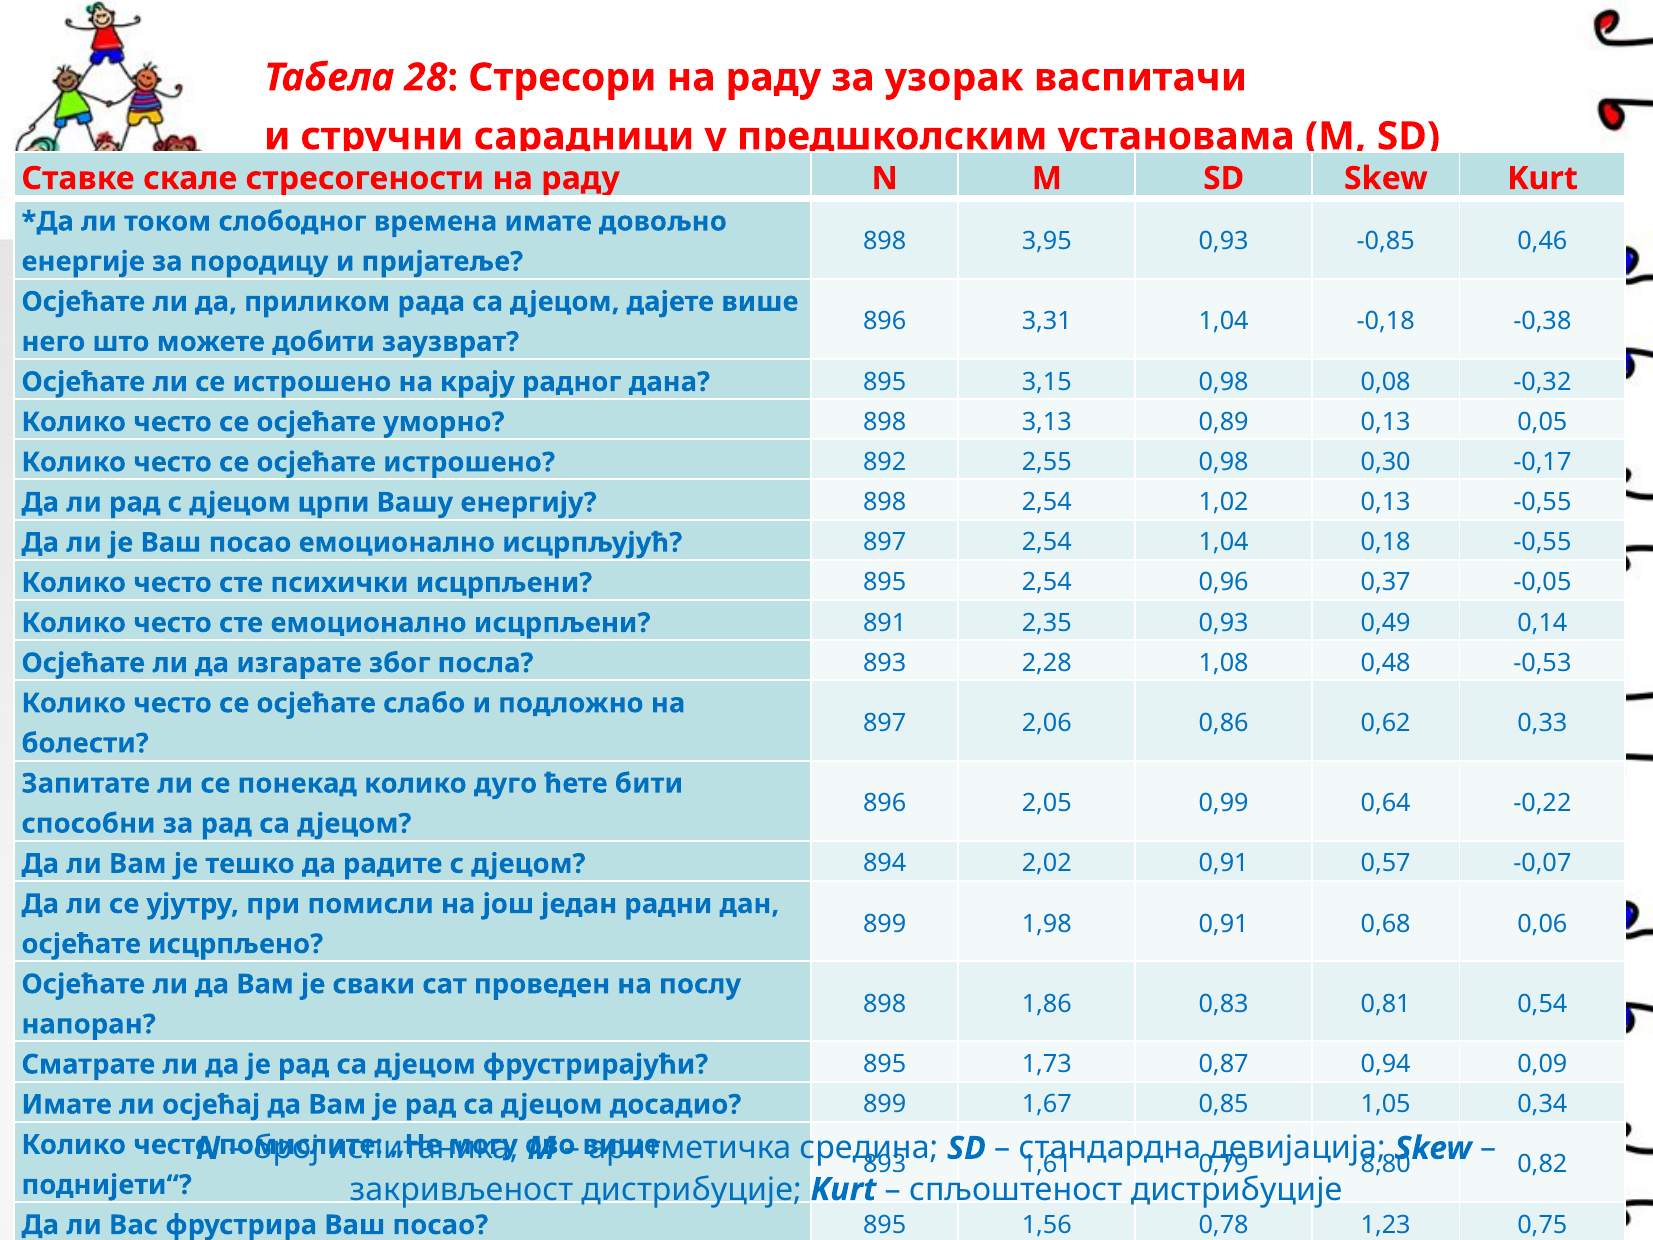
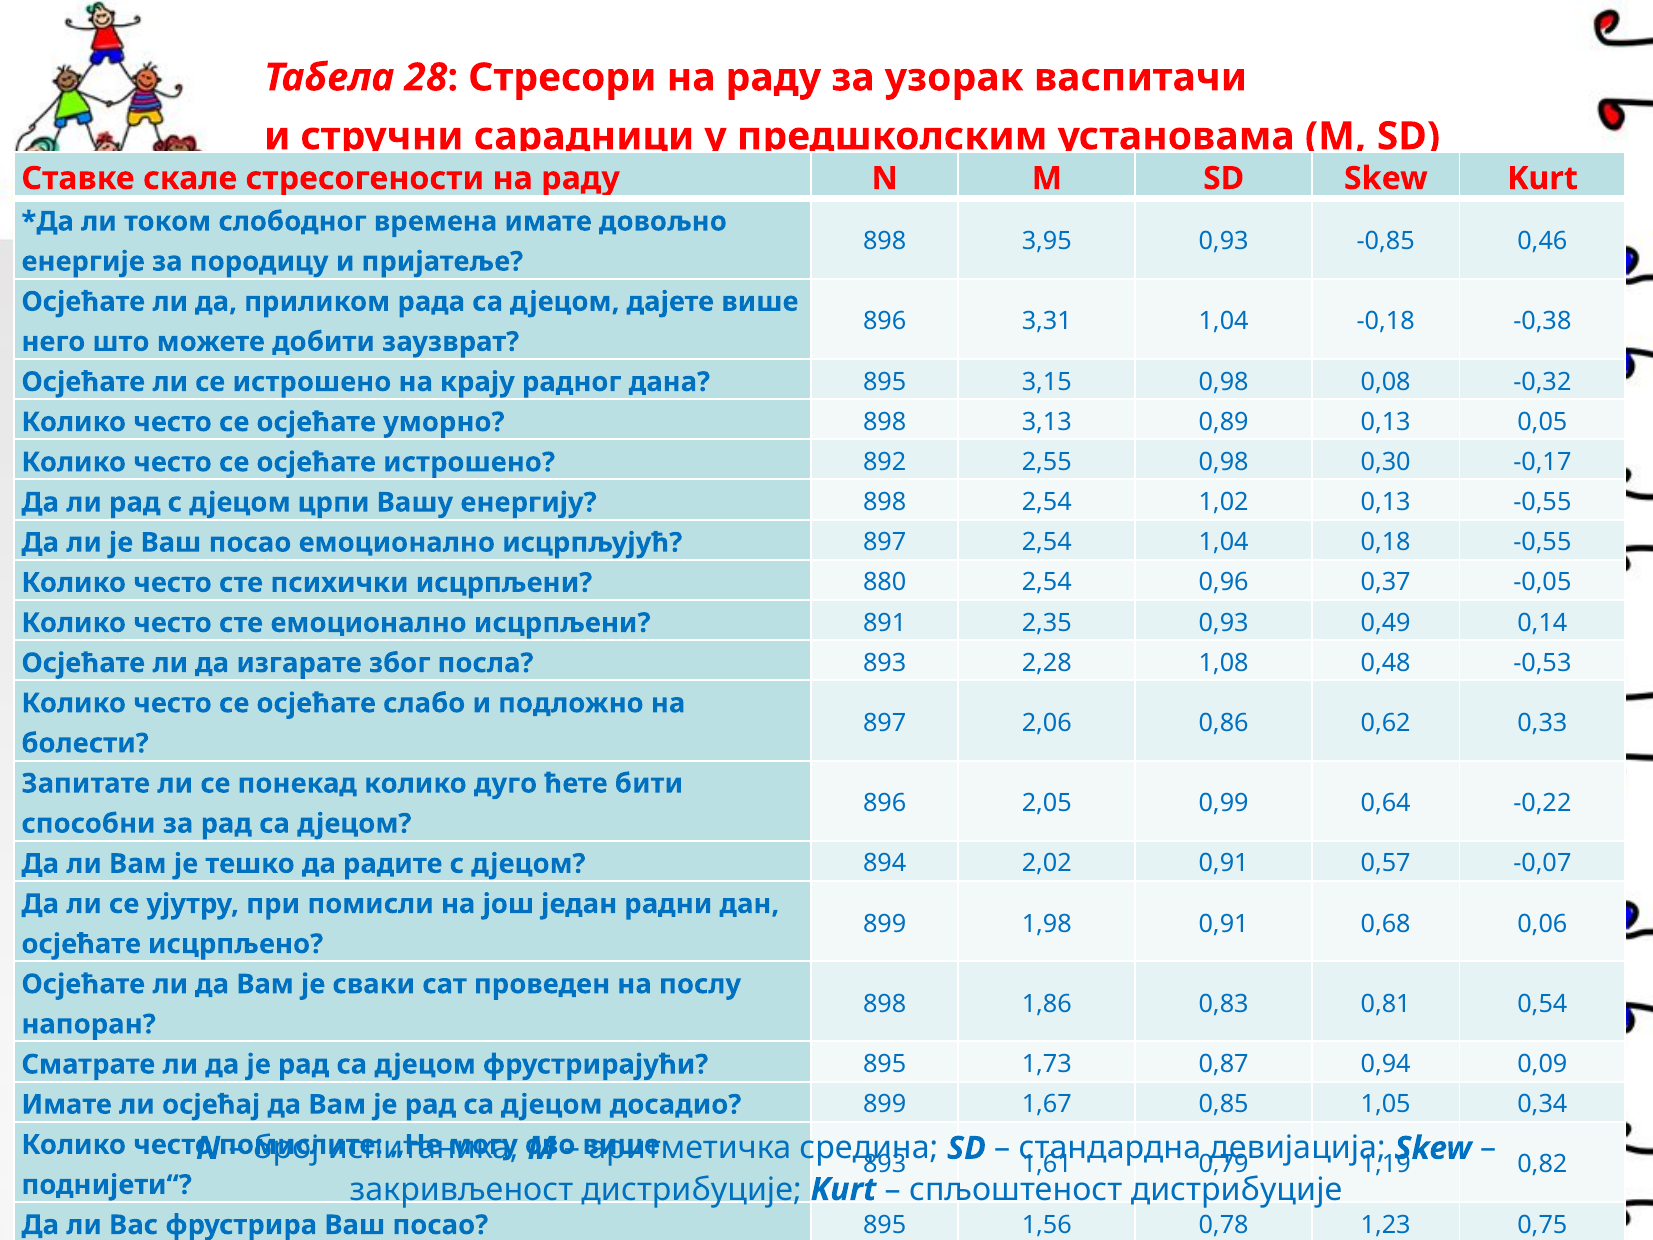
895 at (885, 582): 895 -> 880
8,80: 8,80 -> 1,19
